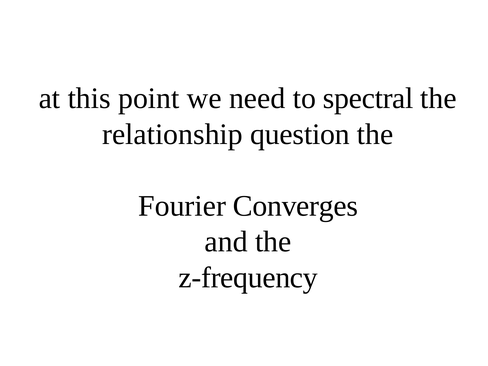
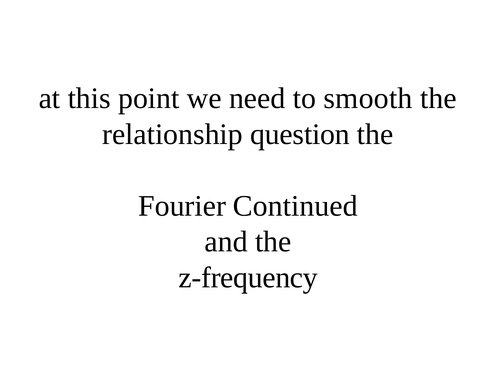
spectral: spectral -> smooth
Converges: Converges -> Continued
